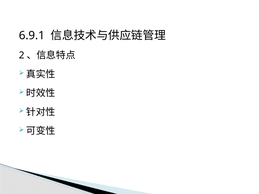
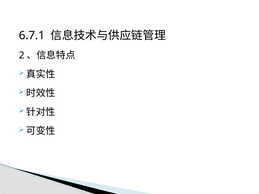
6.9.1: 6.9.1 -> 6.7.1
